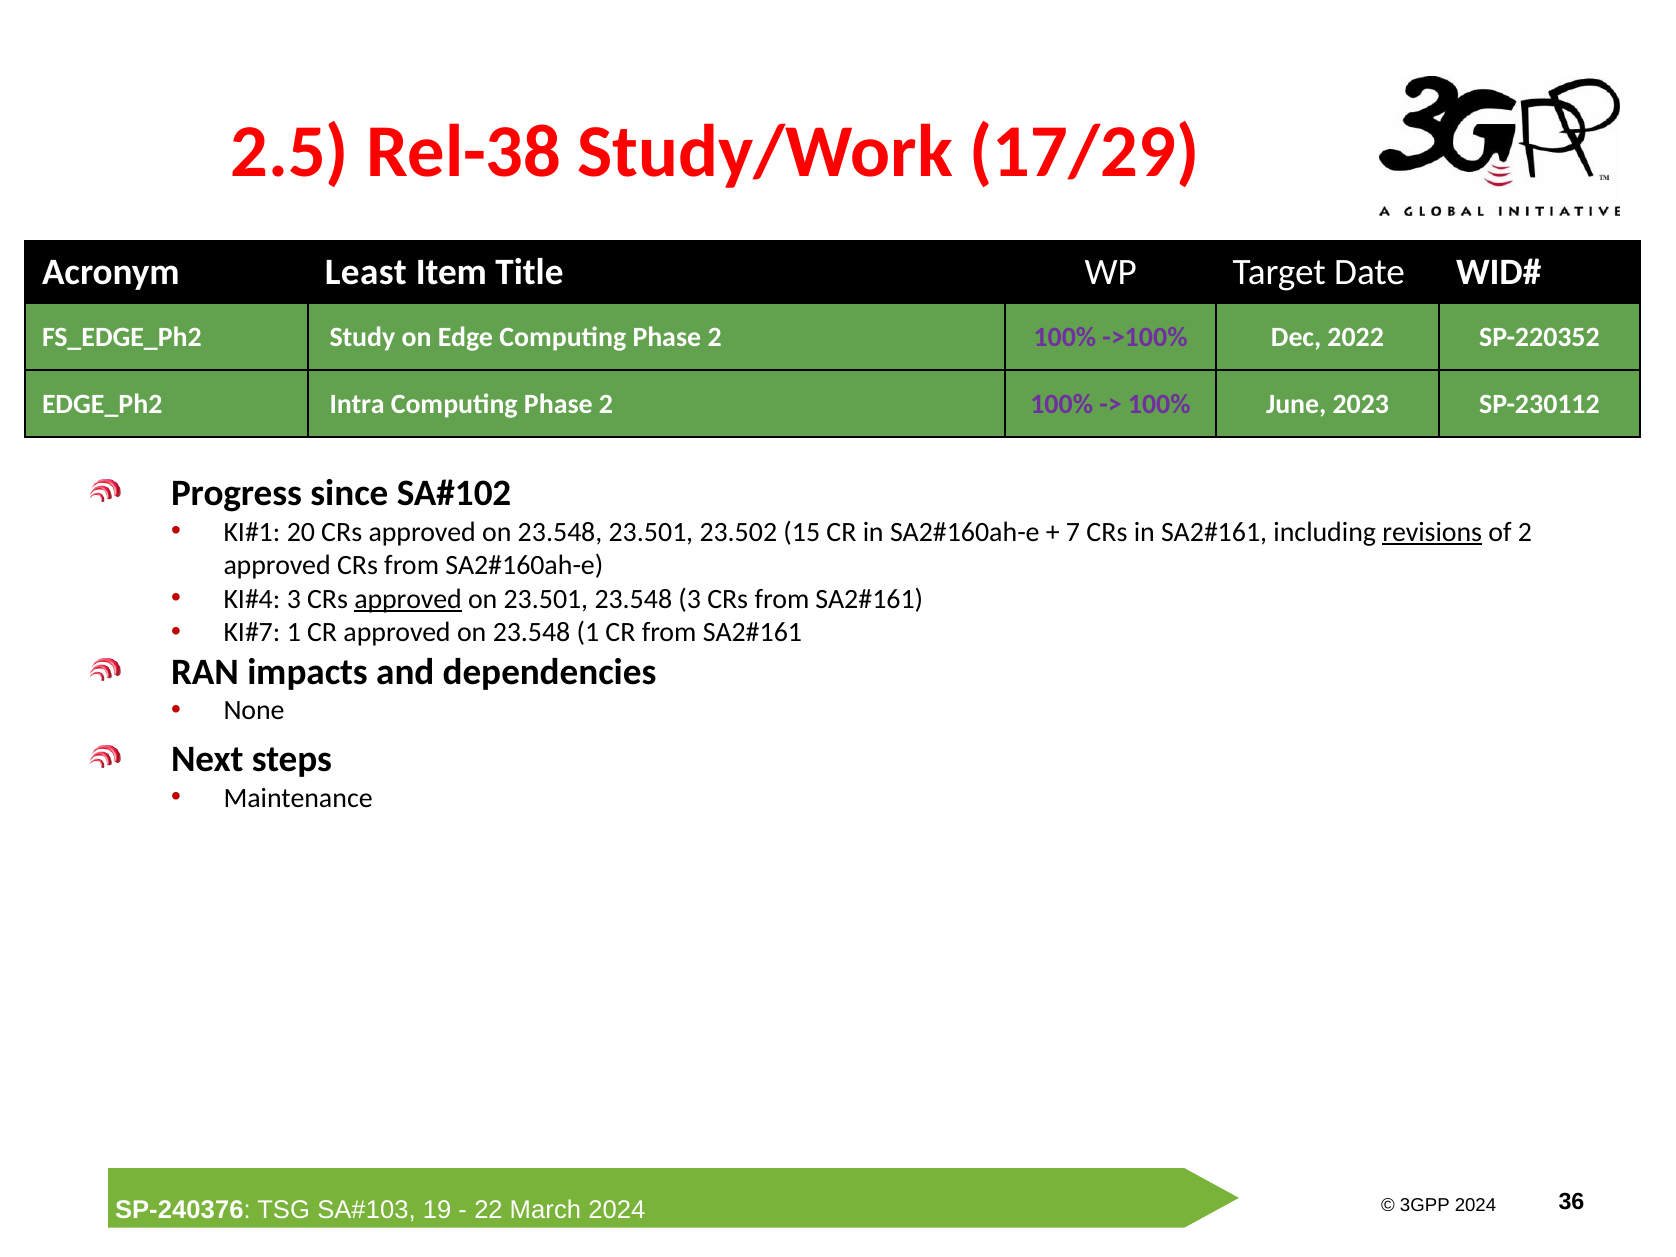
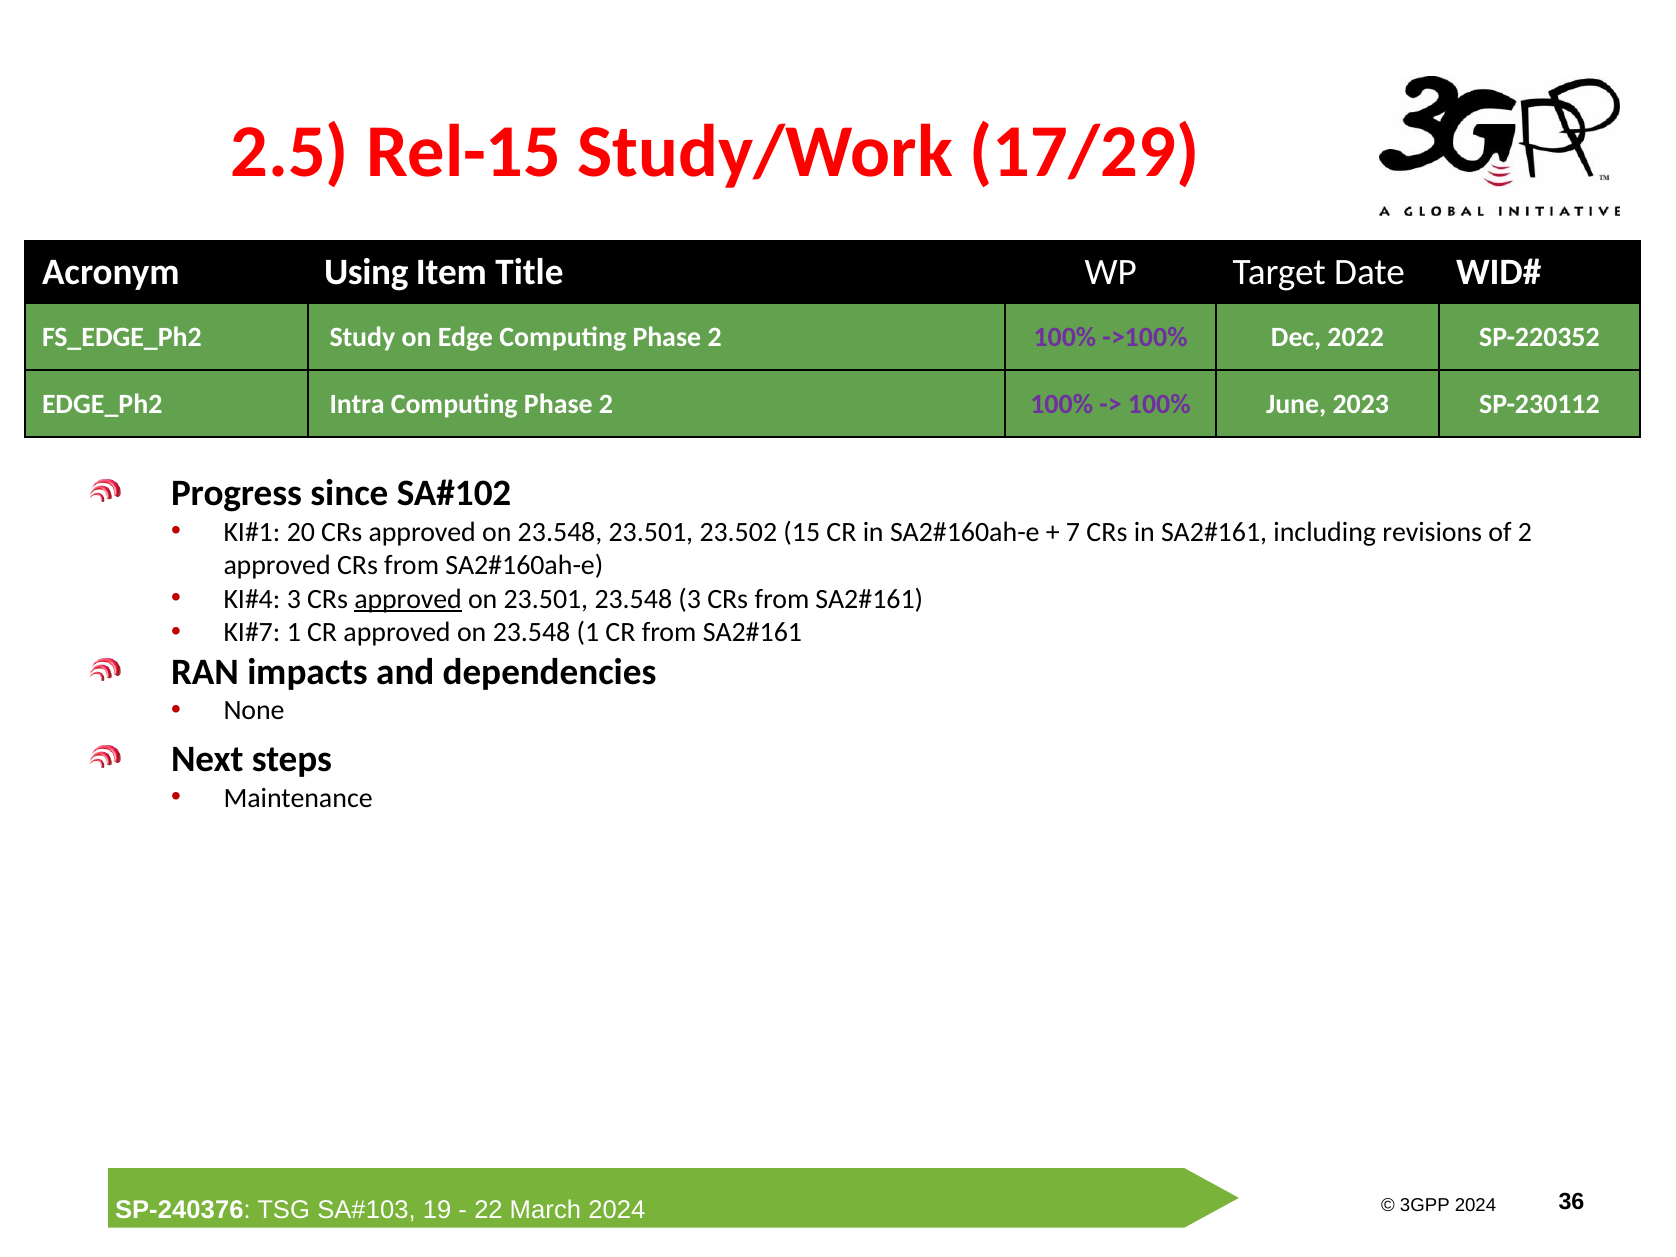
Rel-38: Rel-38 -> Rel-15
Least: Least -> Using
revisions underline: present -> none
